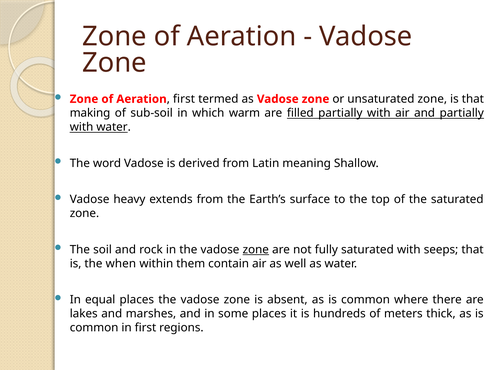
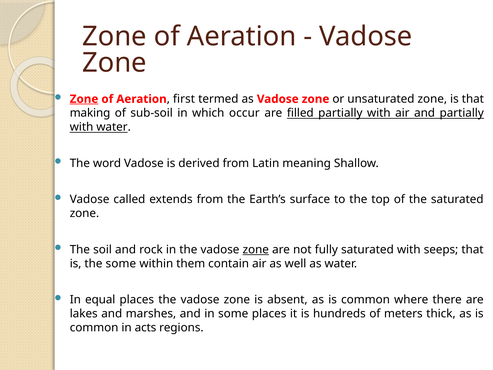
Zone at (84, 99) underline: none -> present
warm: warm -> occur
heavy: heavy -> called
the when: when -> some
in first: first -> acts
